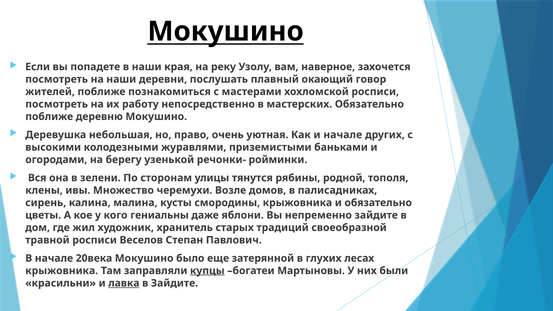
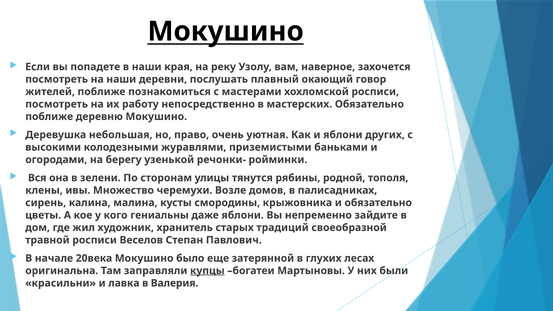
и начале: начале -> яблони
крыжовника at (62, 271): крыжовника -> оригинальна
лавка underline: present -> none
в Зайдите: Зайдите -> Валерия
